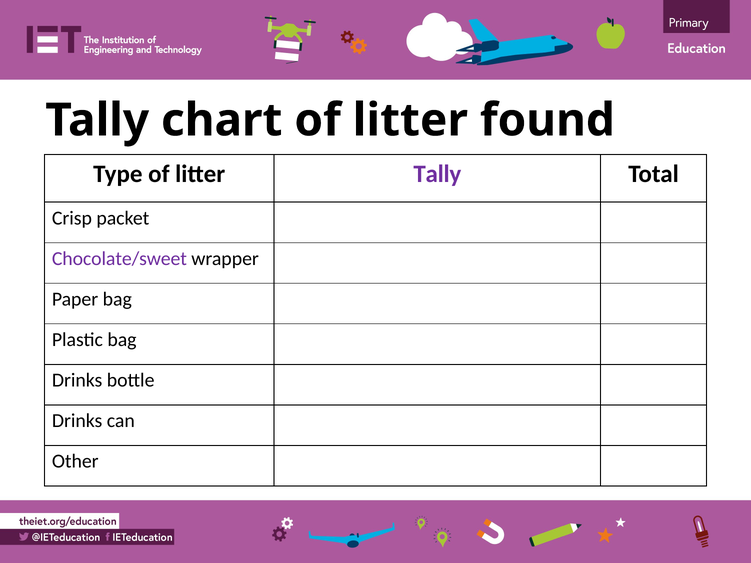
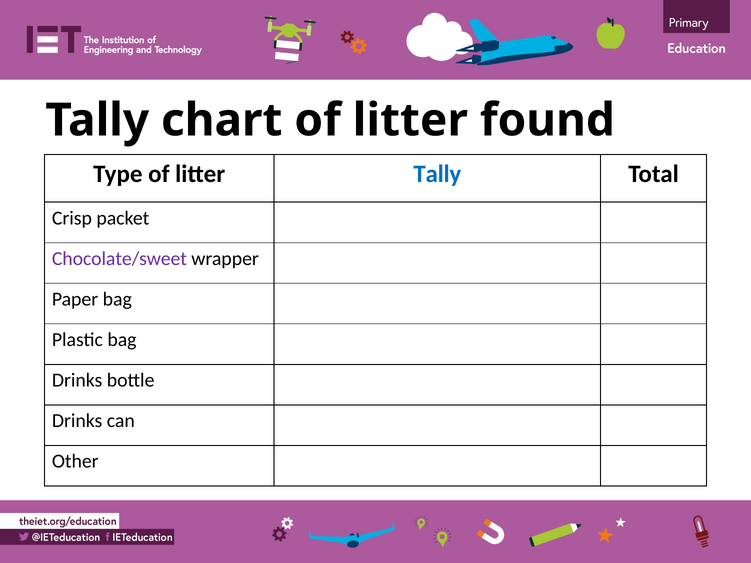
Tally at (437, 174) colour: purple -> blue
